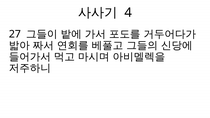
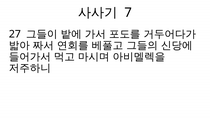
4: 4 -> 7
